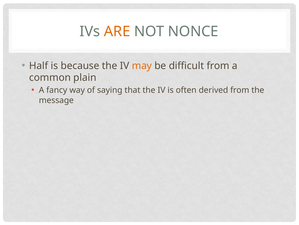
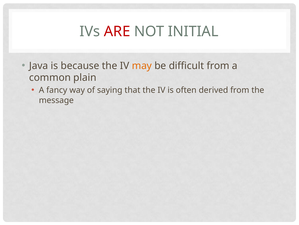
ARE colour: orange -> red
NONCE: NONCE -> INITIAL
Half: Half -> Java
